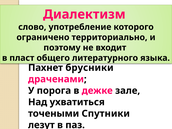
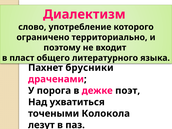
зале: зале -> поэт
Спутники: Спутники -> Колокола
